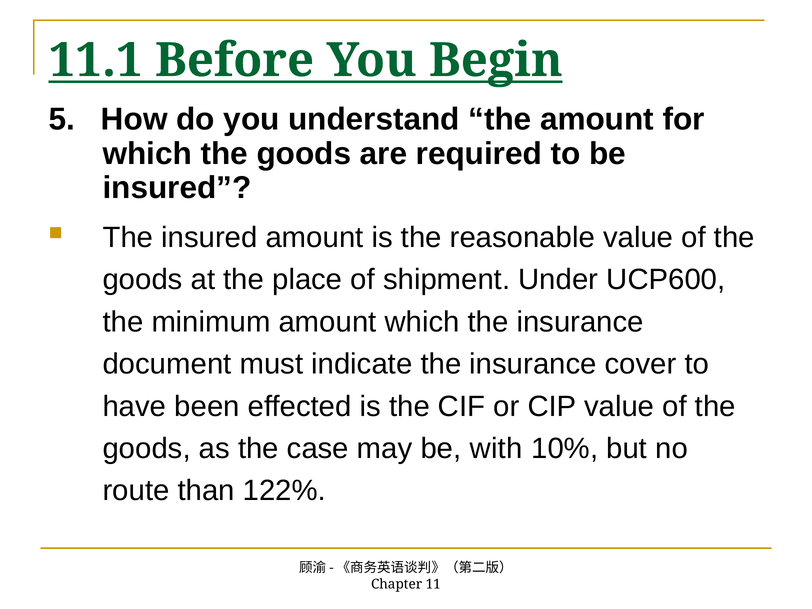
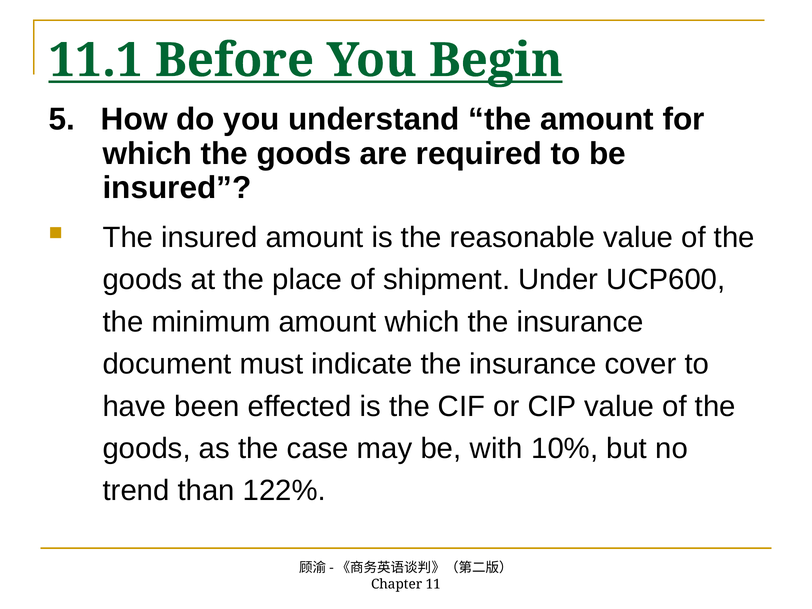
route: route -> trend
